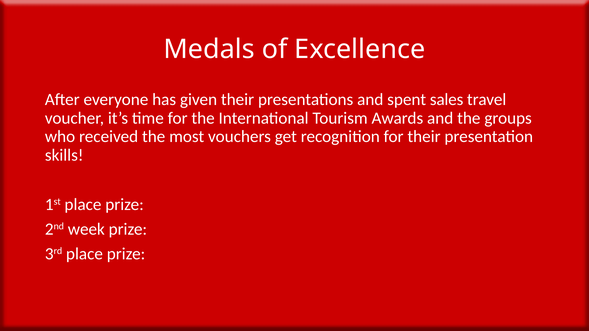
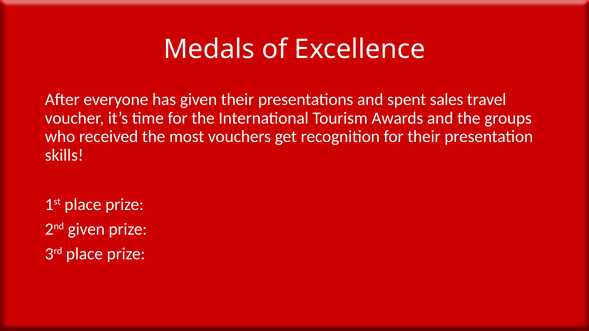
2nd week: week -> given
